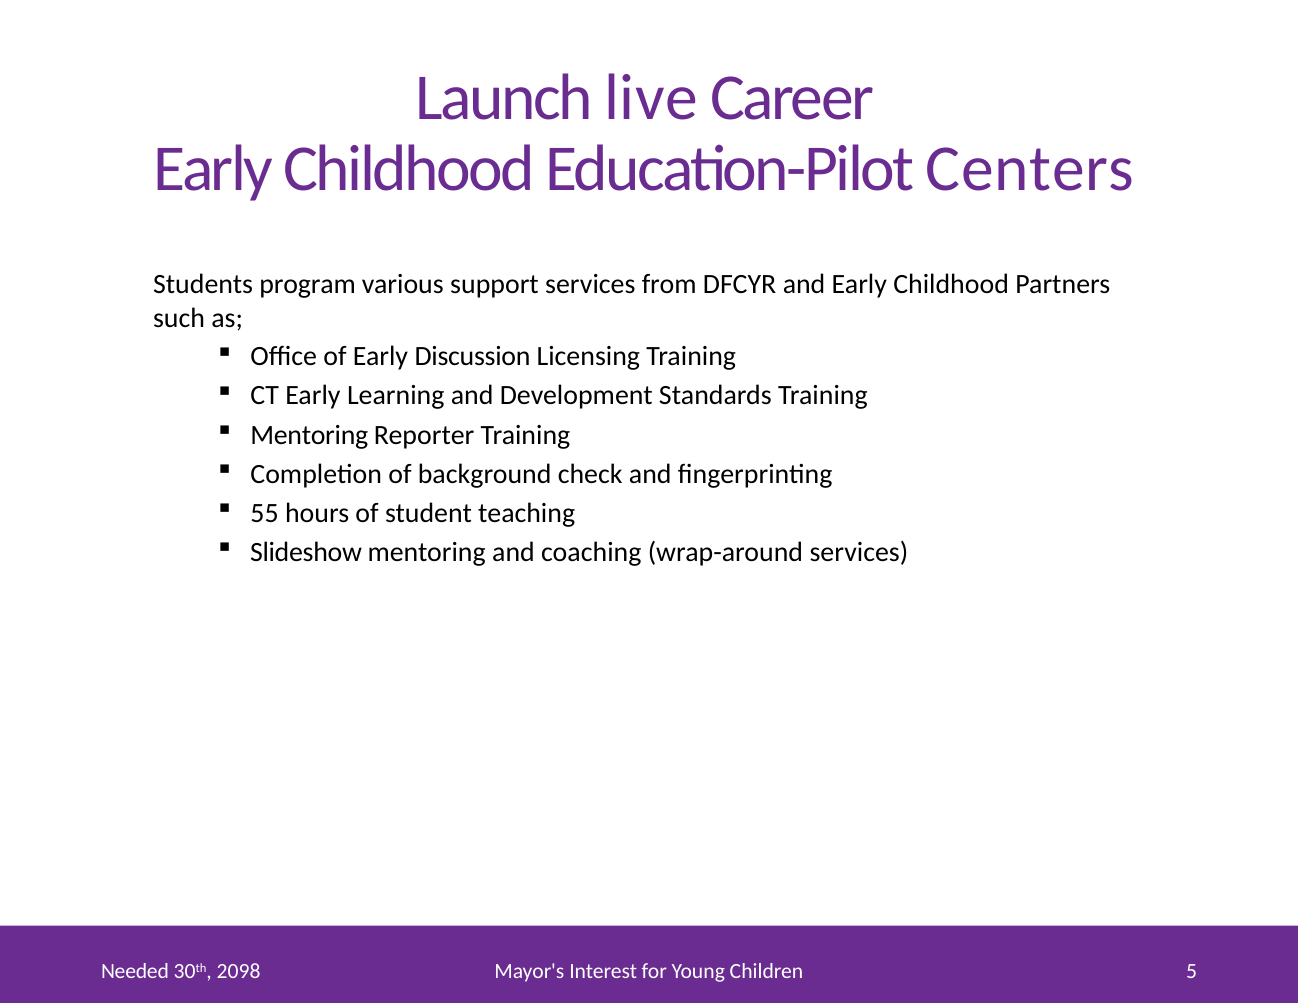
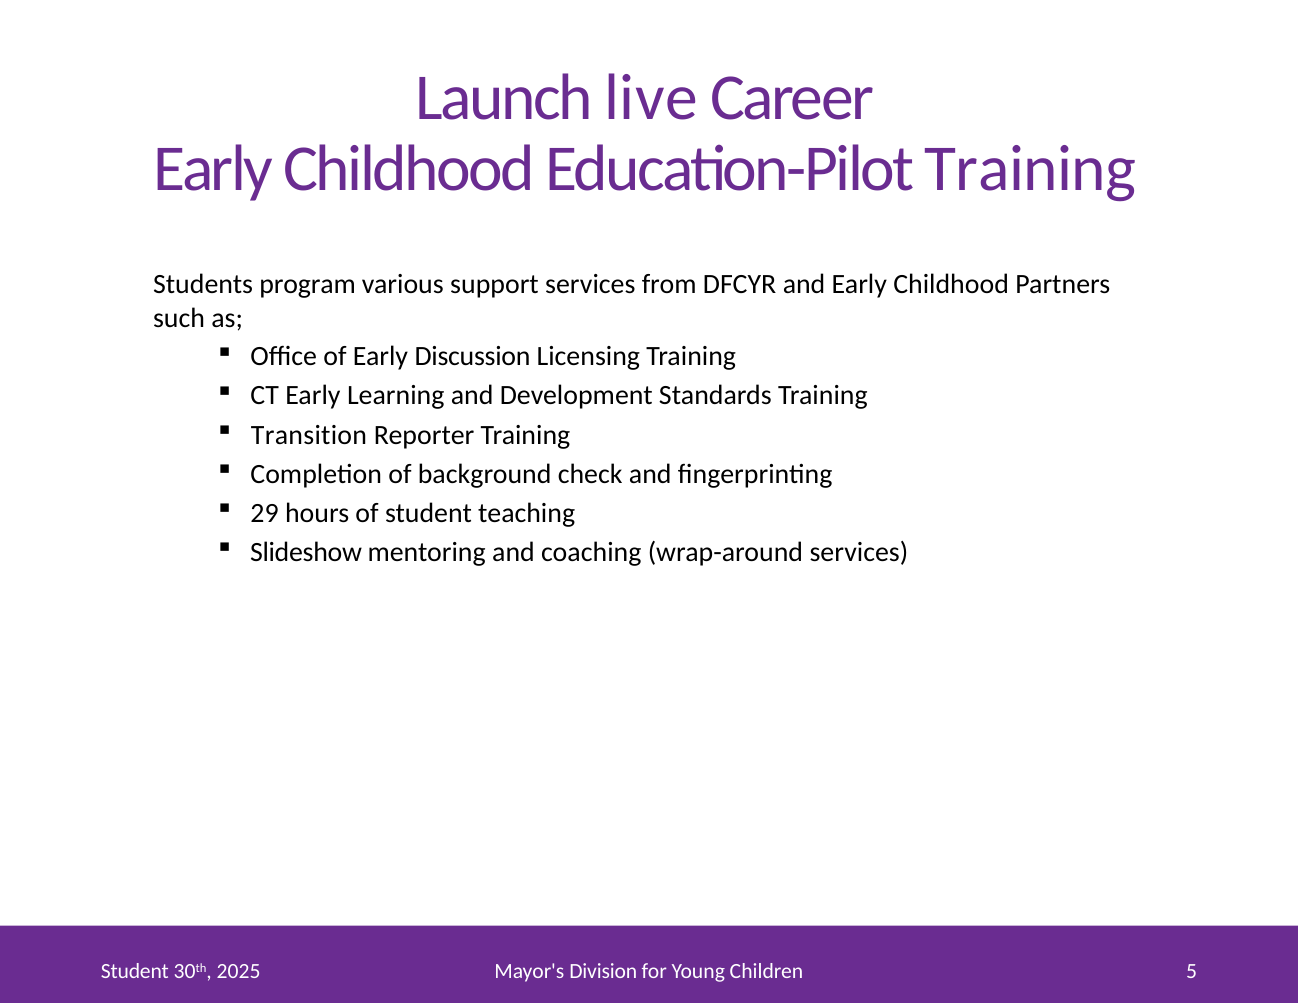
Education-Pilot Centers: Centers -> Training
Mentoring at (309, 435): Mentoring -> Transition
55: 55 -> 29
Interest: Interest -> Division
Needed at (135, 972): Needed -> Student
2098: 2098 -> 2025
